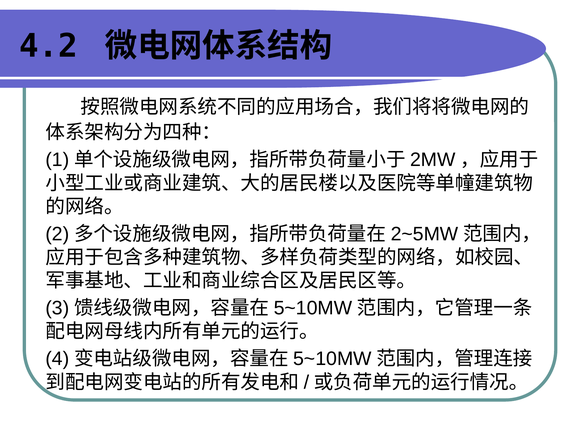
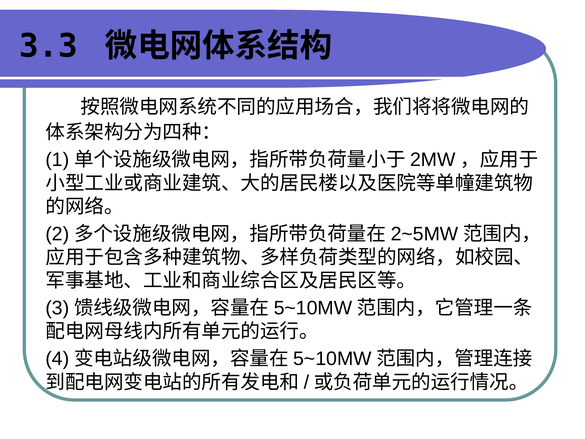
4.2: 4.2 -> 3.3
